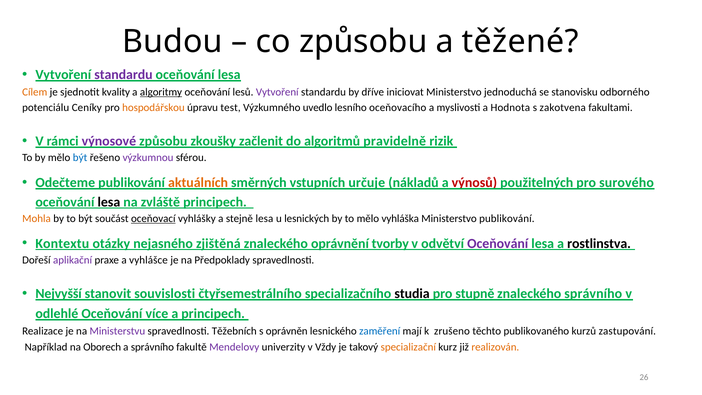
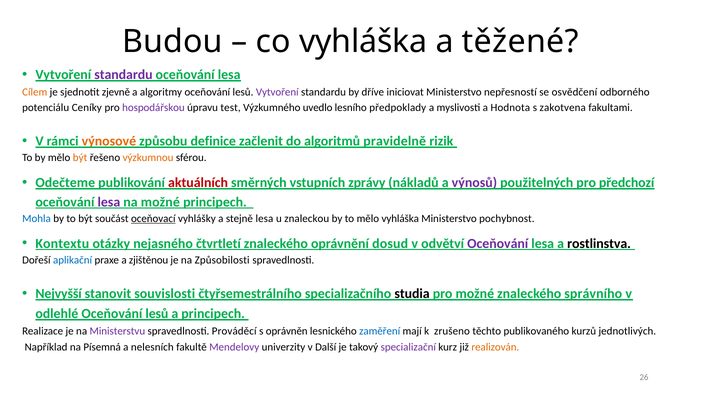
co způsobu: způsobu -> vyhláška
kvality: kvality -> zjevně
algoritmy underline: present -> none
jednoduchá: jednoduchá -> nepřesností
stanovisku: stanovisku -> osvědčení
hospodářskou colour: orange -> purple
oceňovacího: oceňovacího -> předpoklady
výnosové colour: purple -> orange
zkoušky: zkoušky -> definice
být at (80, 158) colour: blue -> orange
výzkumnou colour: purple -> orange
aktuálních colour: orange -> red
určuje: určuje -> zprávy
výnosů colour: red -> purple
surového: surového -> předchozí
lesa at (109, 202) colour: black -> purple
na zvláště: zvláště -> možné
Mohla colour: orange -> blue
lesnických: lesnických -> znaleckou
Ministerstvo publikování: publikování -> pochybnost
zjištěná: zjištěná -> čtvrtletí
tvorby: tvorby -> dosud
aplikační colour: purple -> blue
vyhlášce: vyhlášce -> zjištěnou
Předpoklady: Předpoklady -> Způsobilosti
pro stupně: stupně -> možné
více at (157, 314): více -> lesů
Těžebních: Těžebních -> Prováděcí
zastupování: zastupování -> jednotlivých
Oborech: Oborech -> Písemná
a správního: správního -> nelesních
Vždy: Vždy -> Další
specializační colour: orange -> purple
